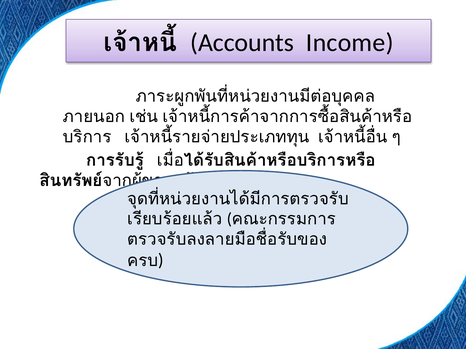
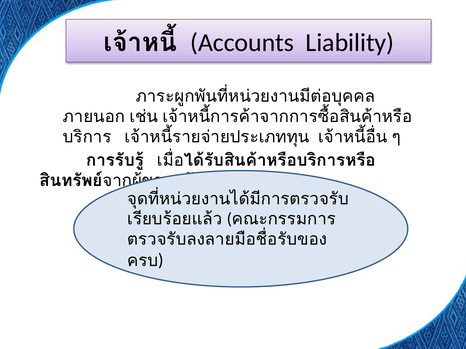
Income: Income -> Liability
